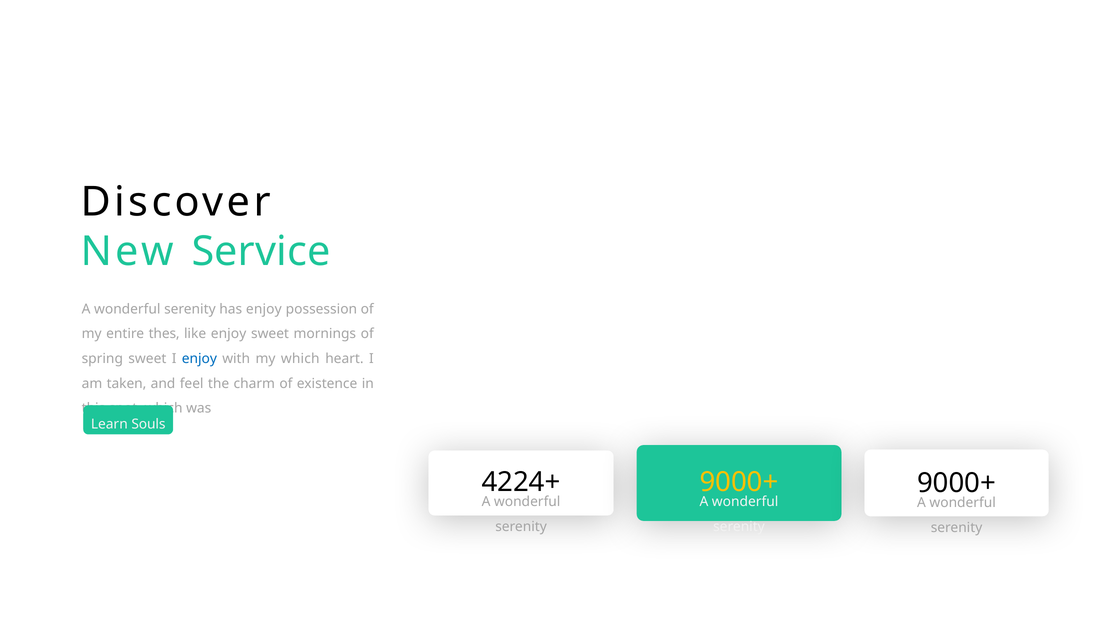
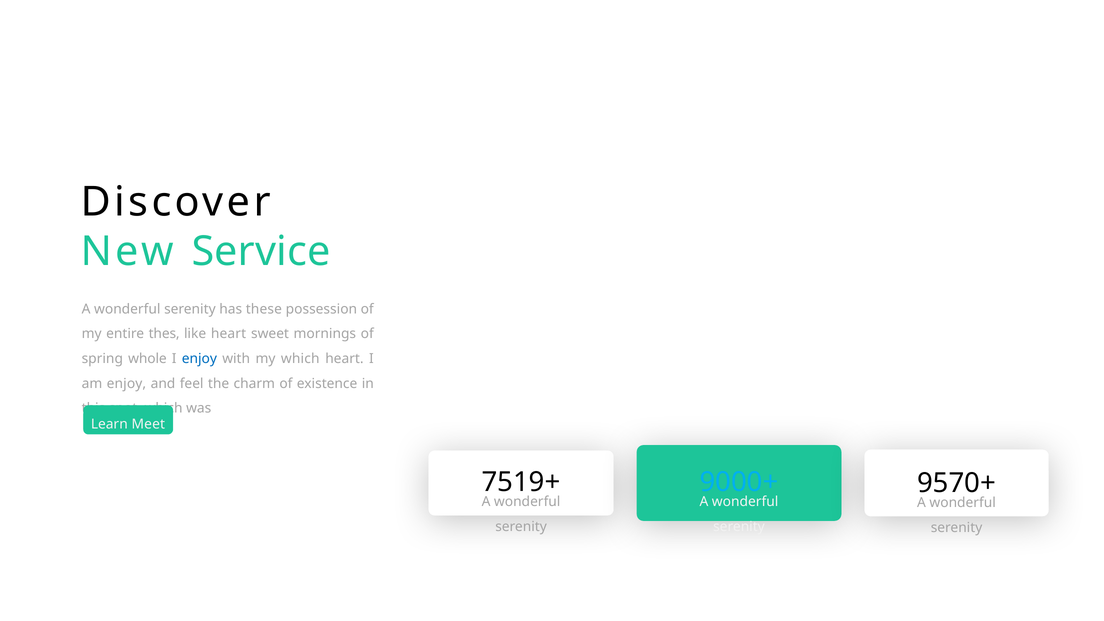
has enjoy: enjoy -> these
like enjoy: enjoy -> heart
spring sweet: sweet -> whole
am taken: taken -> enjoy
Souls: Souls -> Meet
4224+: 4224+ -> 7519+
9000+ at (739, 482) colour: yellow -> light blue
9000+ at (957, 483): 9000+ -> 9570+
